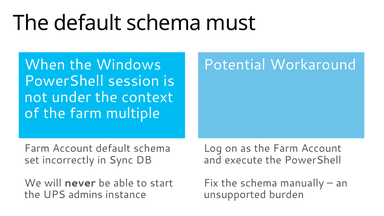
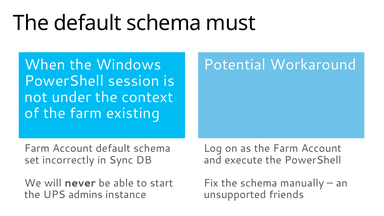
multiple: multiple -> existing
burden: burden -> friends
